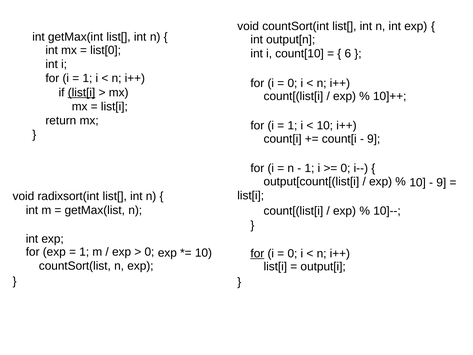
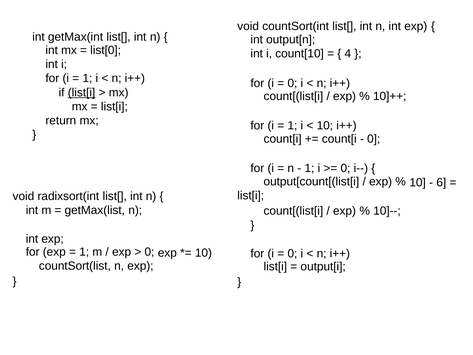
6: 6 -> 4
9 at (374, 139): 9 -> 0
9 at (441, 182): 9 -> 6
for at (257, 253) underline: present -> none
